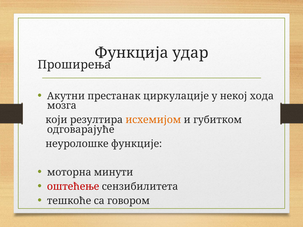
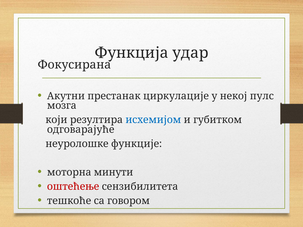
Проширења: Проширења -> Фокусирана
хода: хода -> пулс
исхемијом colour: orange -> blue
